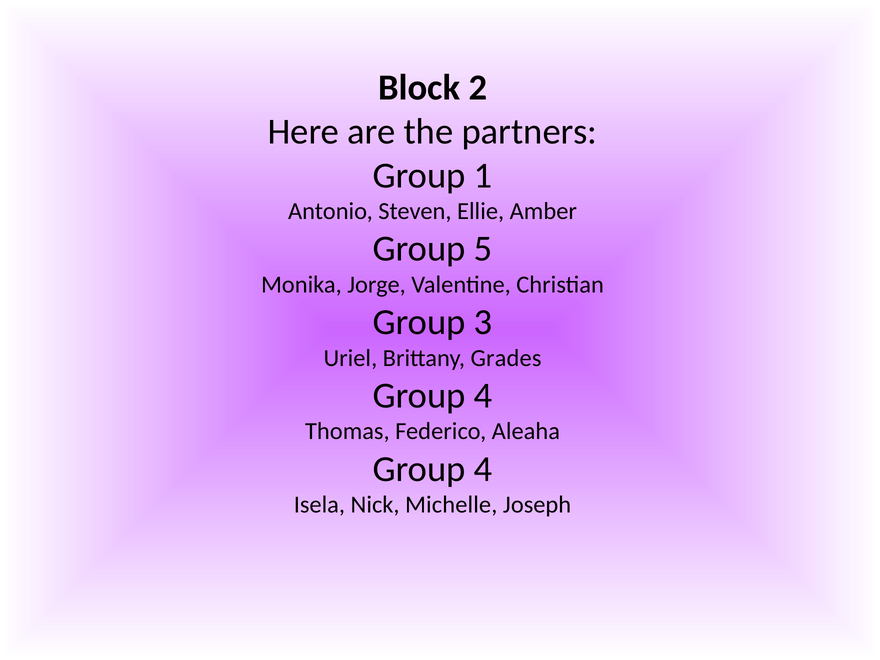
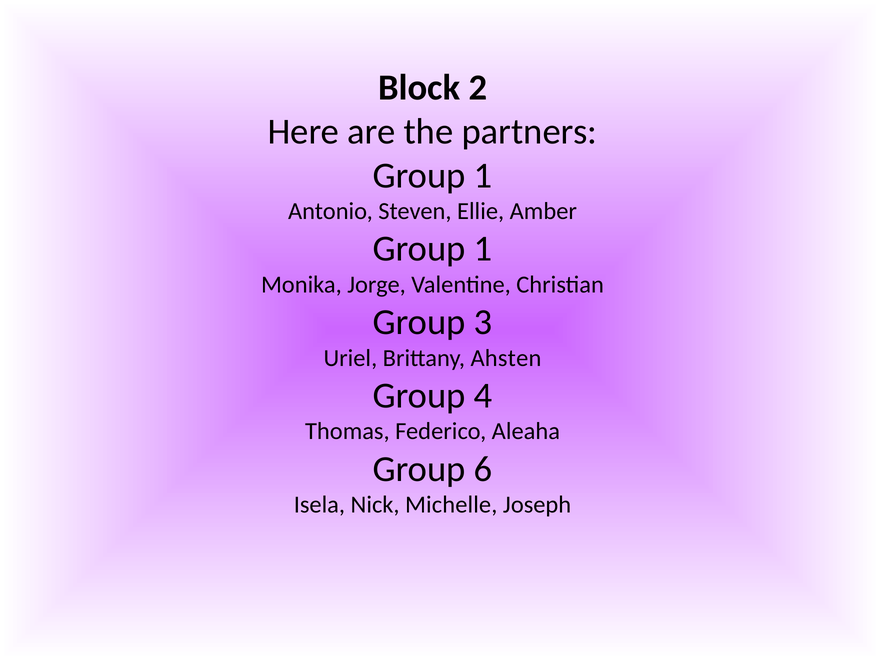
5 at (483, 249): 5 -> 1
Grades: Grades -> Ahsten
4 at (483, 469): 4 -> 6
